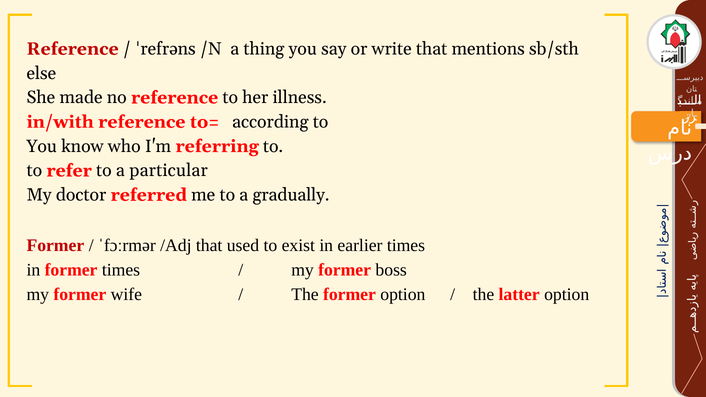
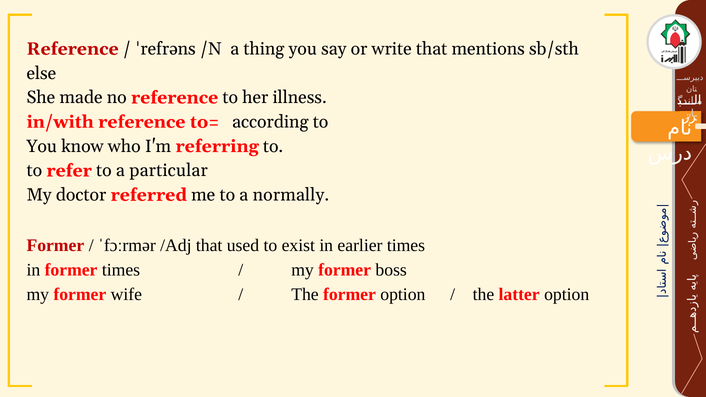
gradually: gradually -> normally
